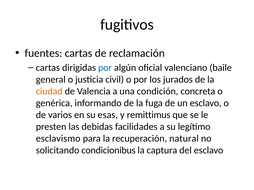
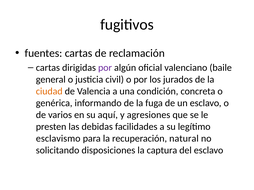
por at (105, 68) colour: blue -> purple
esas: esas -> aquí
remittimus: remittimus -> agresiones
condicionibus: condicionibus -> disposiciones
